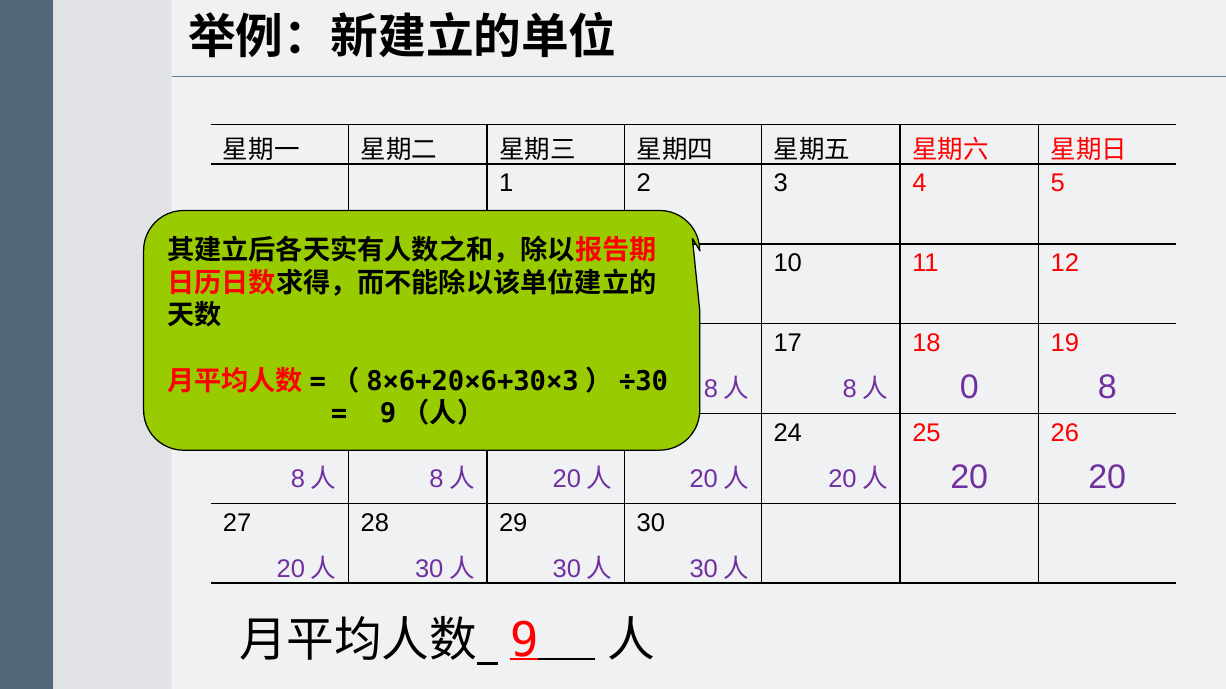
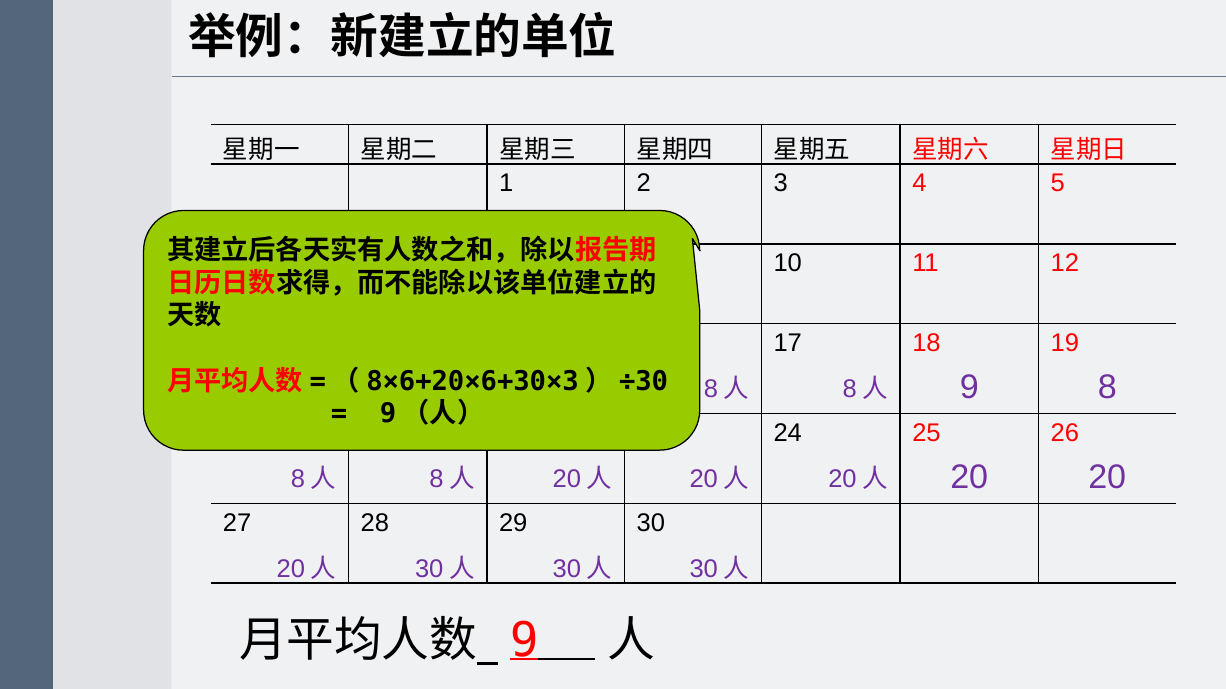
0 at (969, 388): 0 -> 9
